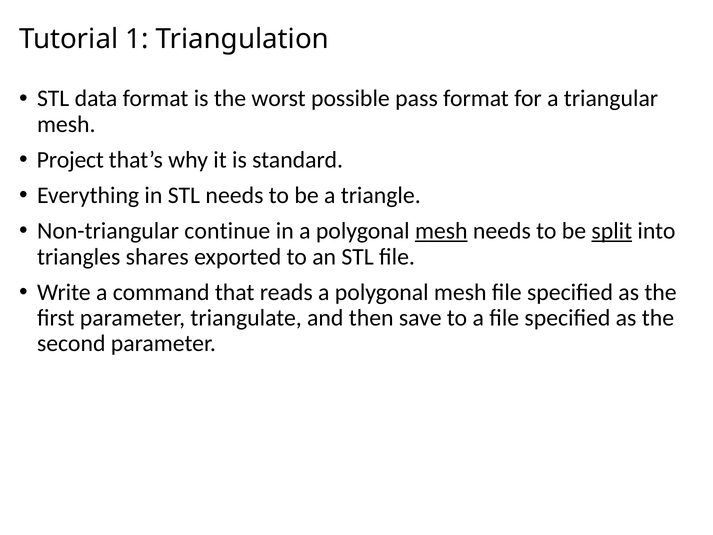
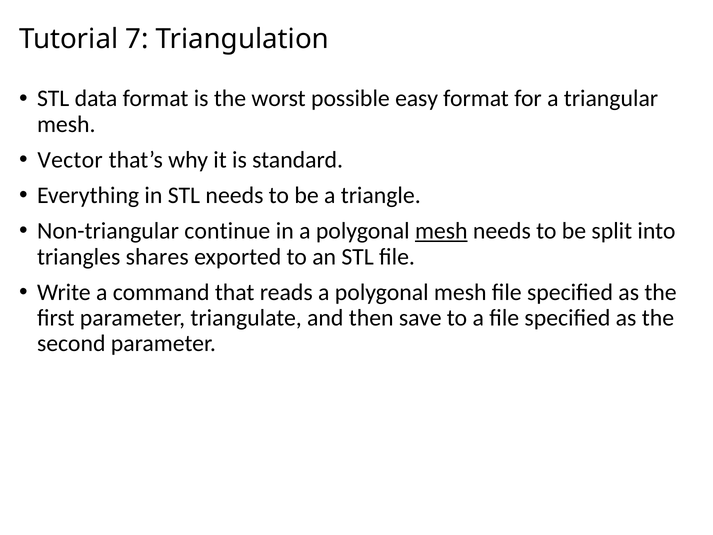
1: 1 -> 7
pass: pass -> easy
Project: Project -> Vector
split underline: present -> none
